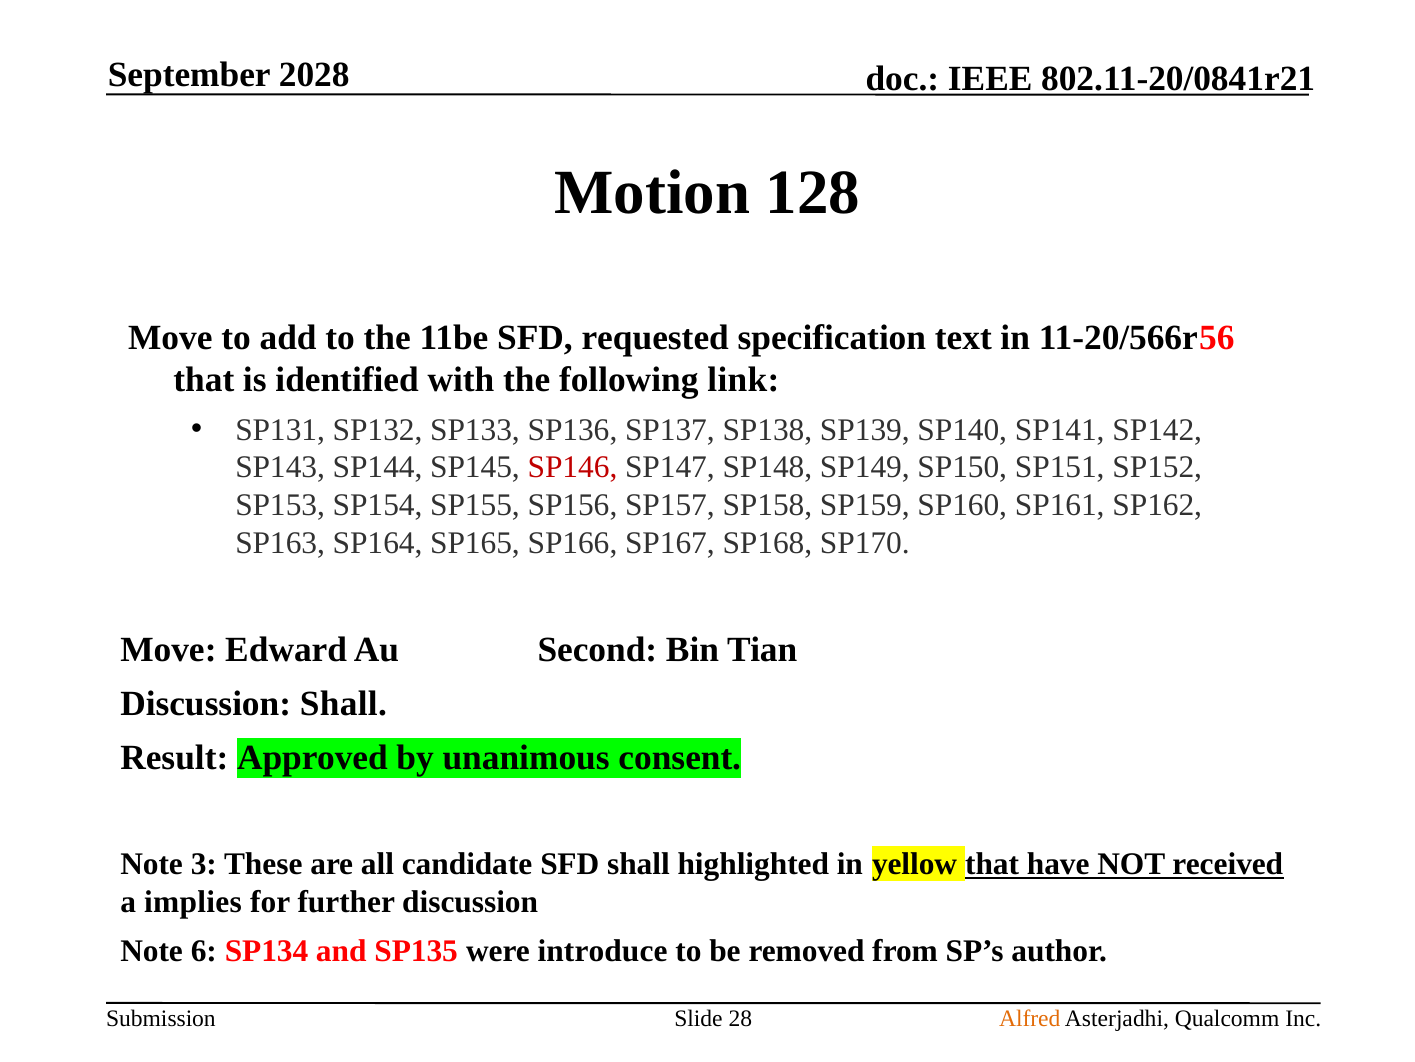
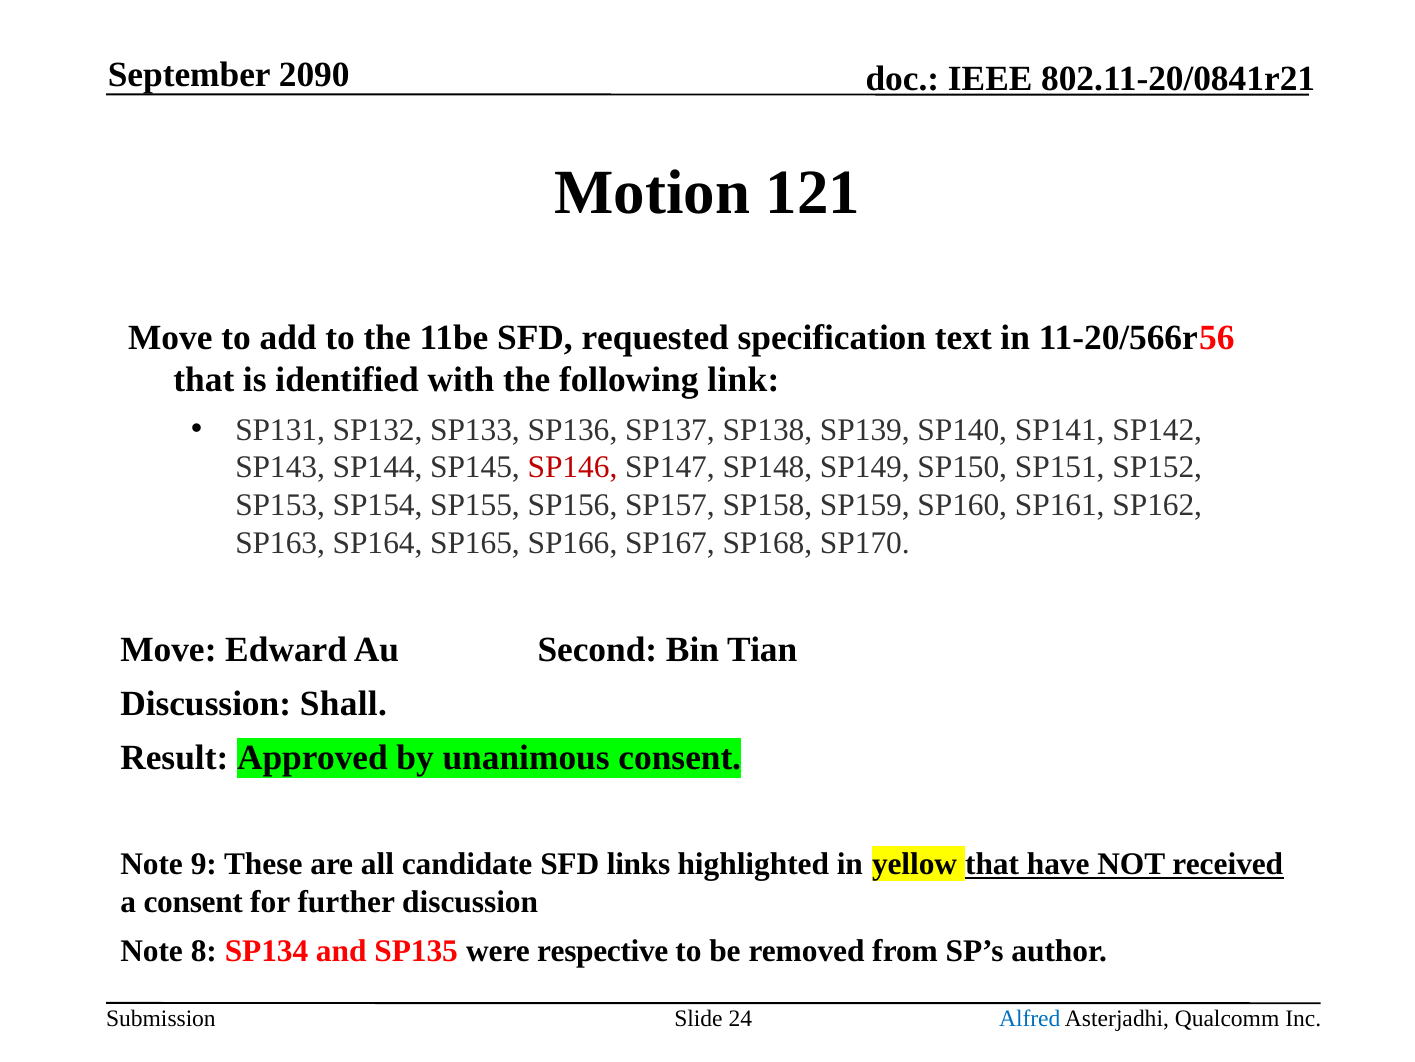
2028: 2028 -> 2090
128: 128 -> 121
3: 3 -> 9
SFD shall: shall -> links
a implies: implies -> consent
6: 6 -> 8
introduce: introduce -> respective
28: 28 -> 24
Alfred colour: orange -> blue
